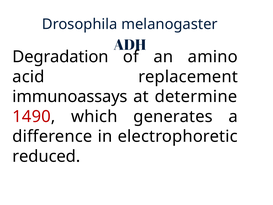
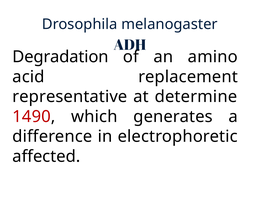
immunoassays: immunoassays -> representative
reduced: reduced -> affected
